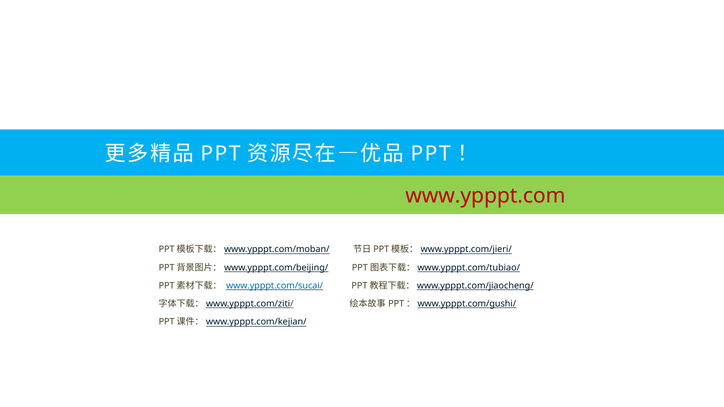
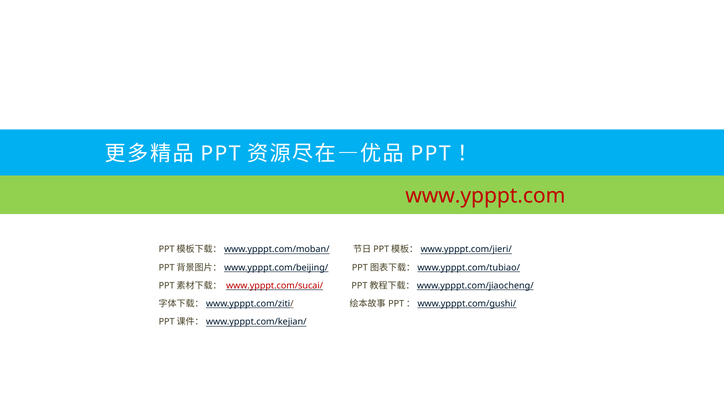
www.ypppt.com/sucai/ colour: blue -> red
